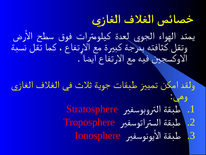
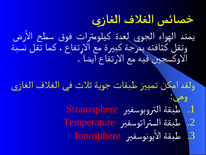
Troposphere: Troposphere -> Temperature
